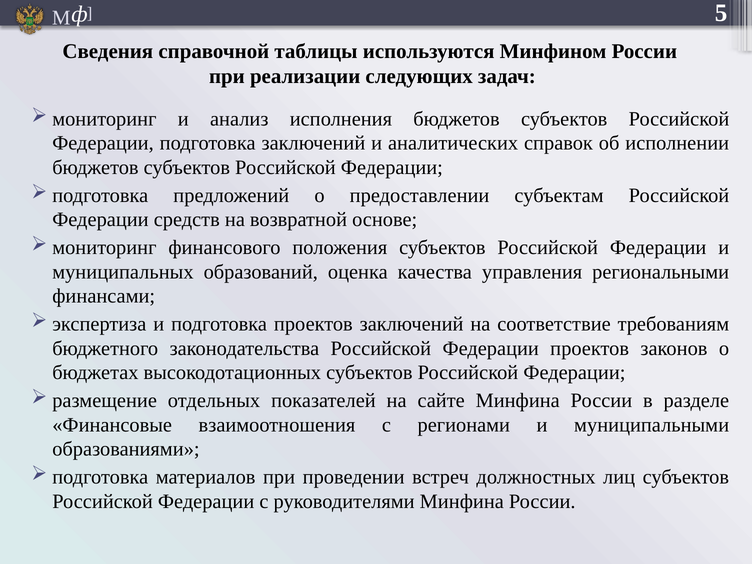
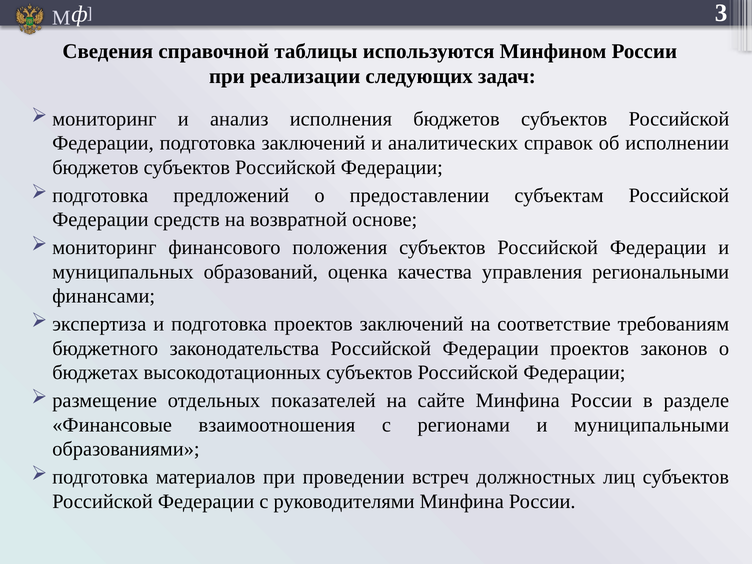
5: 5 -> 3
